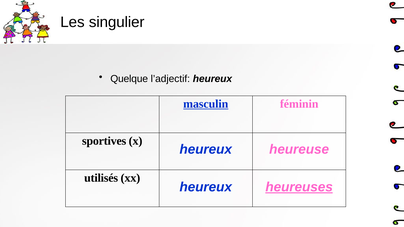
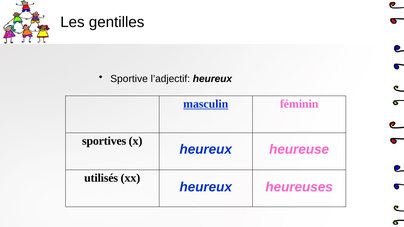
singulier: singulier -> gentilles
Quelque: Quelque -> Sportive
heureuses underline: present -> none
